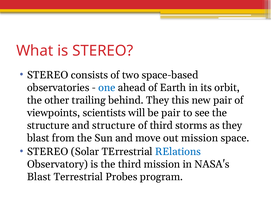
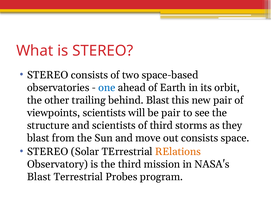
behind They: They -> Blast
and structure: structure -> scientists
out mission: mission -> consists
RElations colour: blue -> orange
